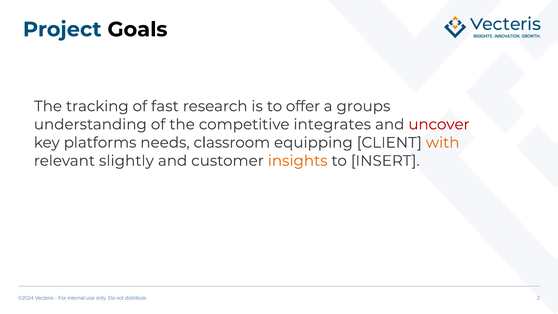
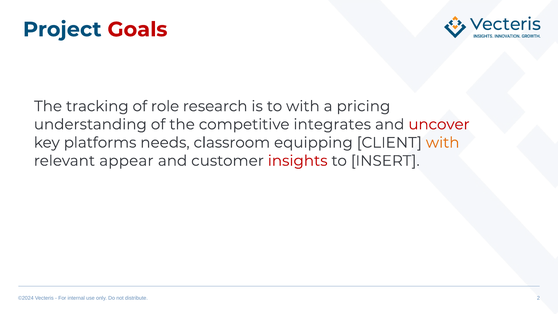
Goals colour: black -> red
fast: fast -> role
to offer: offer -> with
groups: groups -> pricing
slightly: slightly -> appear
insights colour: orange -> red
